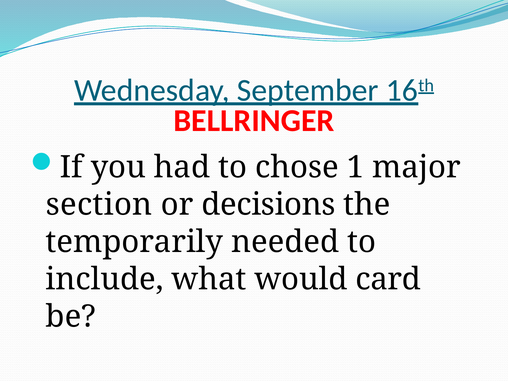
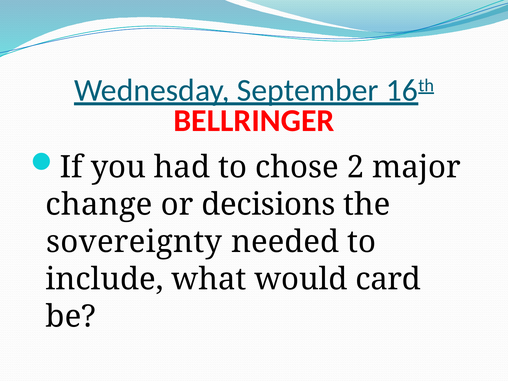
1: 1 -> 2
section: section -> change
temporarily: temporarily -> sovereignty
